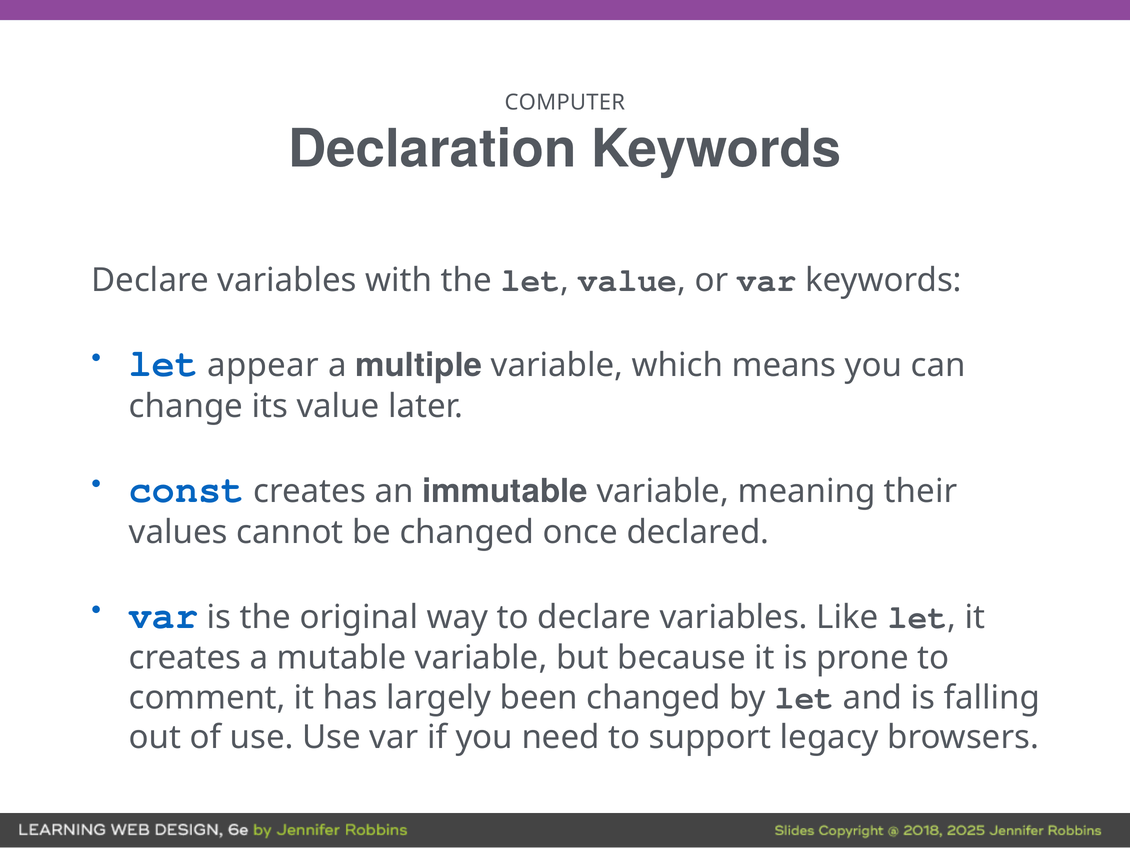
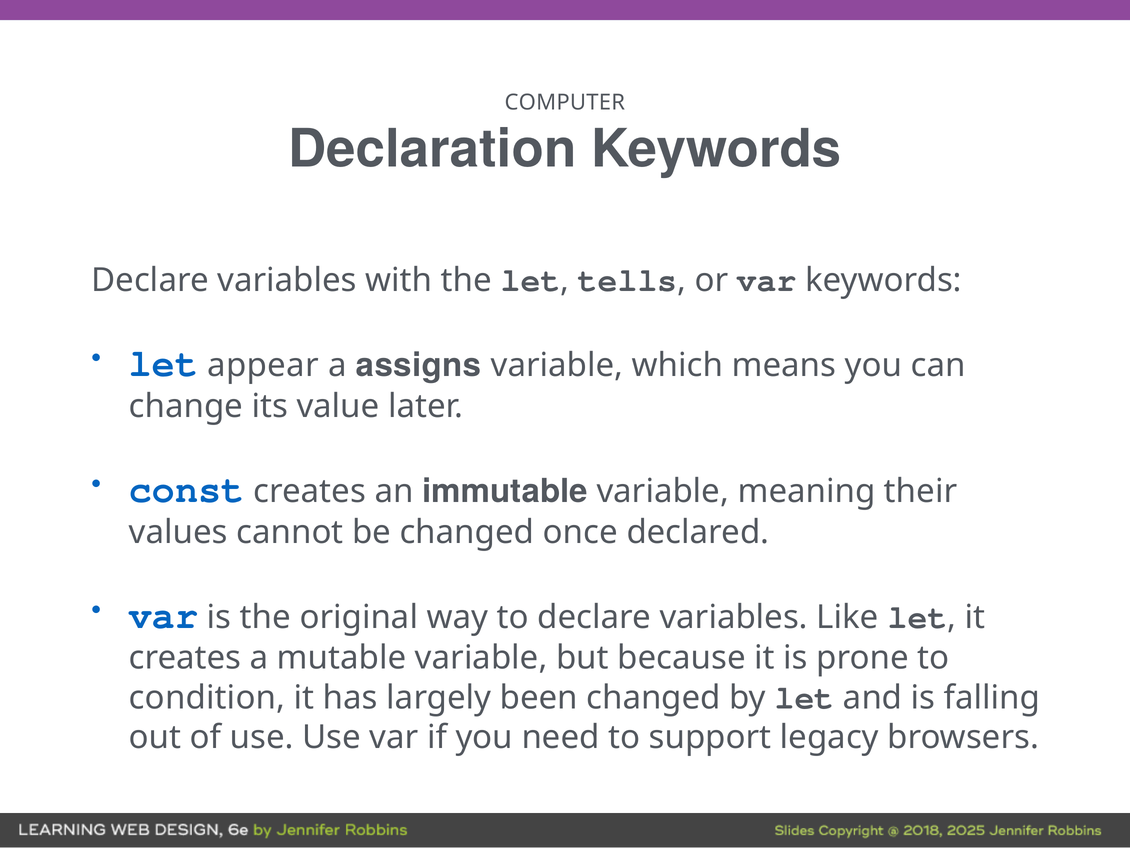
value at (628, 280): value -> tells
multiple: multiple -> assigns
comment: comment -> condition
